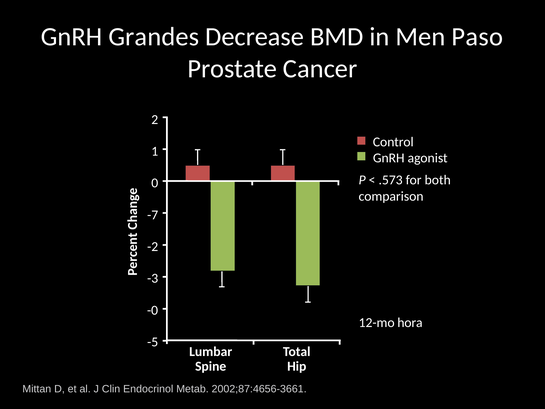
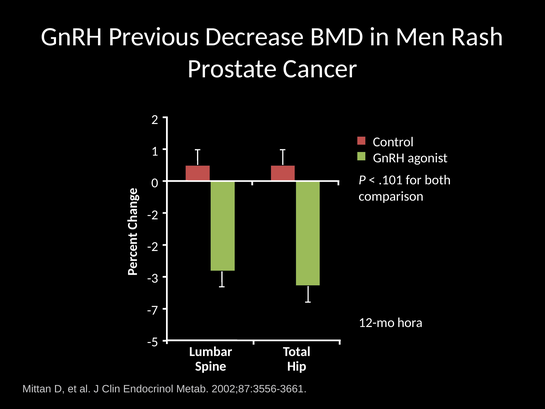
Grandes: Grandes -> Previous
Paso: Paso -> Rash
.573: .573 -> .101
-7 at (153, 215): -7 -> -2
-0: -0 -> -7
2002;87:4656-3661: 2002;87:4656-3661 -> 2002;87:3556-3661
